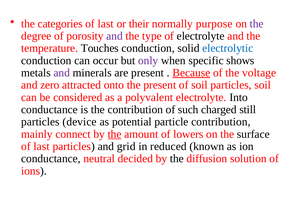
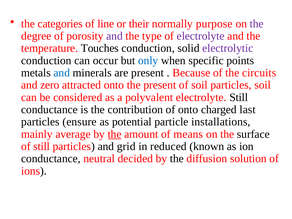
last at (106, 24): last -> line
electrolyte at (201, 36) colour: black -> purple
electrolytic colour: blue -> purple
only colour: purple -> blue
shows: shows -> points
and at (62, 73) colour: purple -> blue
Because underline: present -> none
voltage: voltage -> circuits
electrolyte Into: Into -> Still
of such: such -> onto
still: still -> last
device: device -> ensure
particle contribution: contribution -> installations
connect: connect -> average
lowers: lowers -> means
last at (42, 146): last -> still
